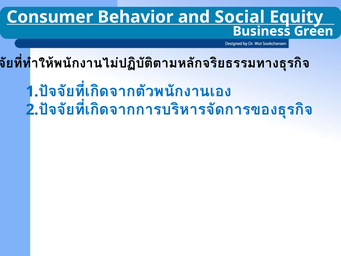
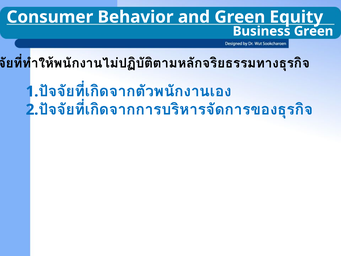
and Social: Social -> Green
